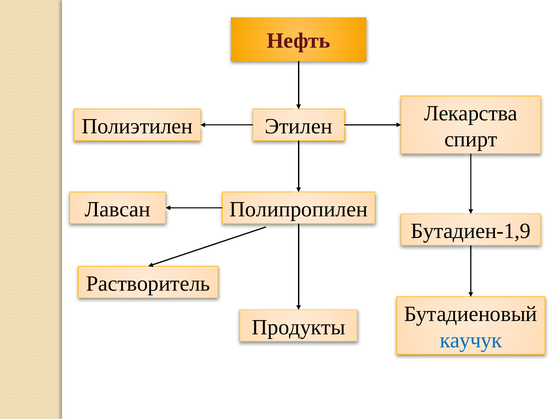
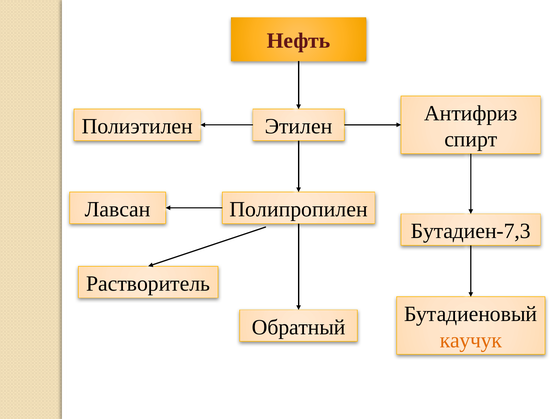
Лекарства: Лекарства -> Антифриз
Бутадиен-1,9: Бутадиен-1,9 -> Бутадиен-7,3
Продукты: Продукты -> Обратный
каучук colour: blue -> orange
